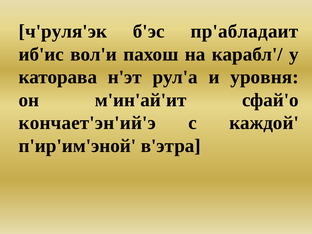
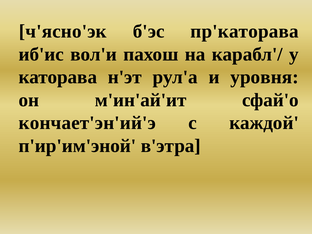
ч'руля'эк: ч'руля'эк -> ч'ясно'эк
пр'абладаит: пр'абладаит -> пр'каторава
